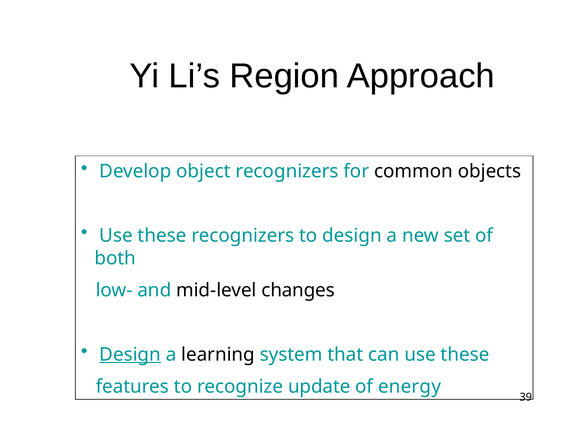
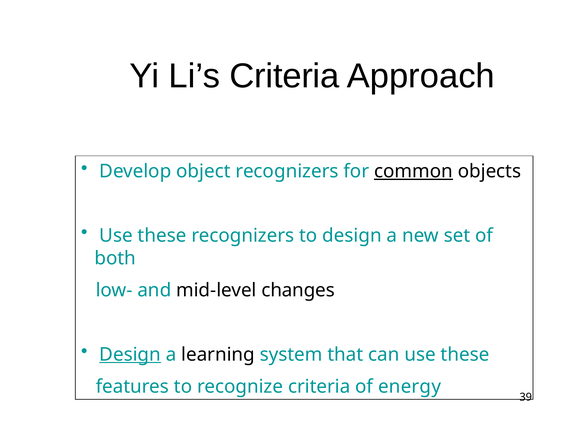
Li’s Region: Region -> Criteria
common underline: none -> present
recognize update: update -> criteria
